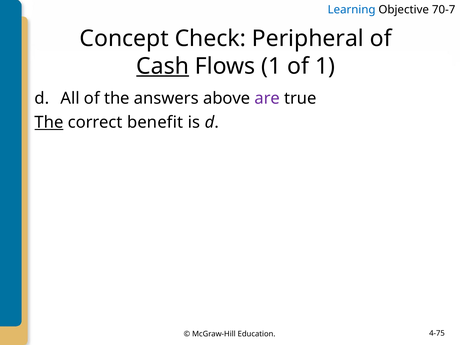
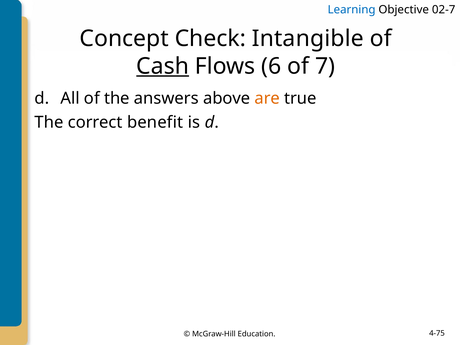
70-7: 70-7 -> 02-7
Peripheral: Peripheral -> Intangible
Flows 1: 1 -> 6
of 1: 1 -> 7
are colour: purple -> orange
The at (49, 122) underline: present -> none
